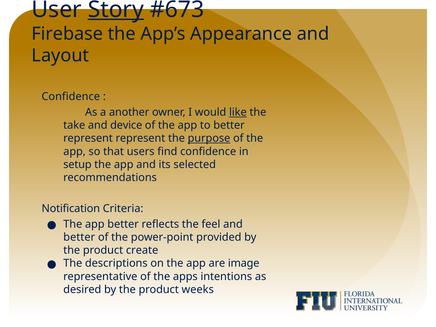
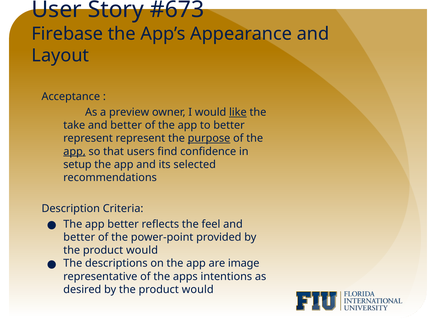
Story underline: present -> none
Confidence at (71, 97): Confidence -> Acceptance
another: another -> preview
device at (126, 125): device -> better
app at (75, 151) underline: none -> present
Notification: Notification -> Description
create at (142, 250): create -> would
weeks at (198, 289): weeks -> would
